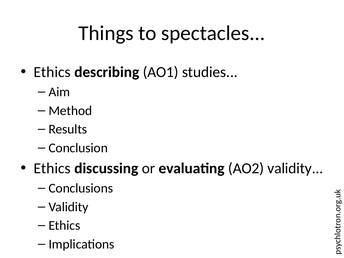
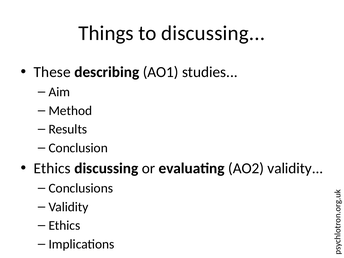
to spectacles: spectacles -> discussing
Ethics at (52, 72): Ethics -> These
